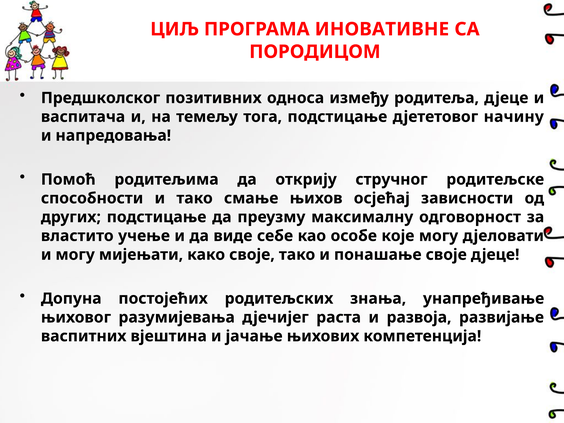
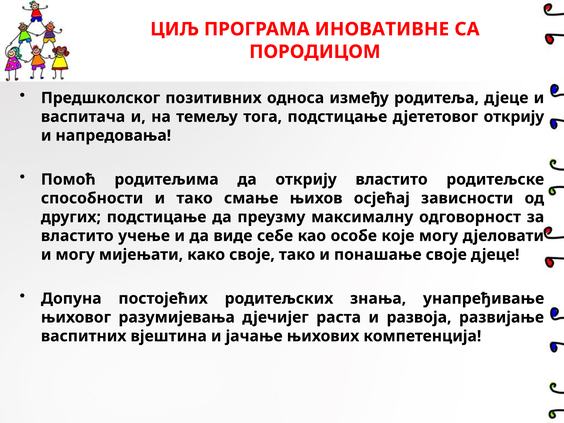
дјететовог начину: начину -> открију
открију стручног: стручног -> властито
